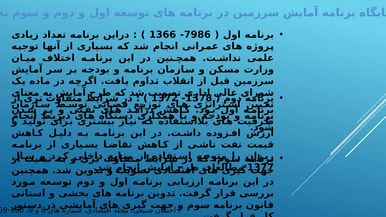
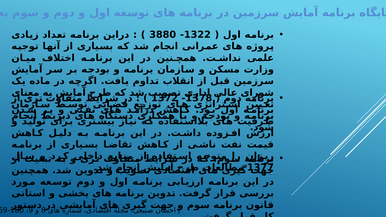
1366: 1366 -> 3880
7986: 7986 -> 1322
